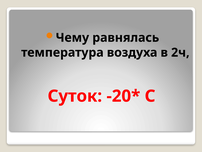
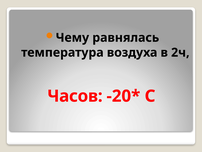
Суток: Суток -> Часов
